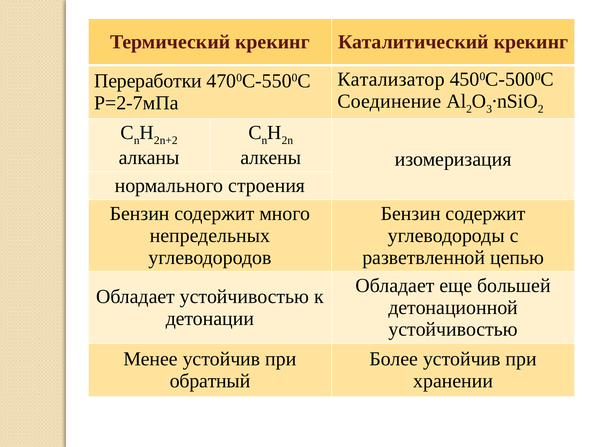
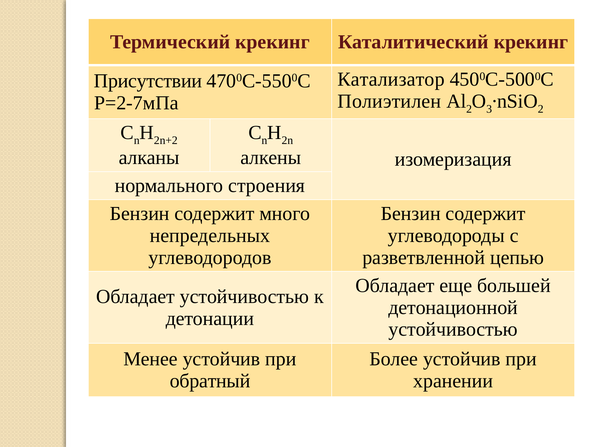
Переработки: Переработки -> Присутствии
Соединение: Соединение -> Полиэтилен
